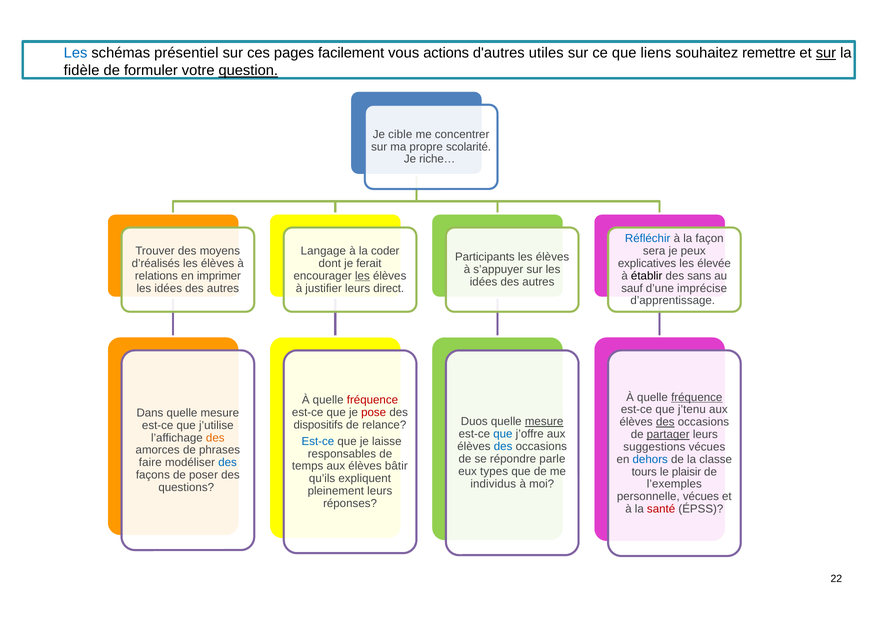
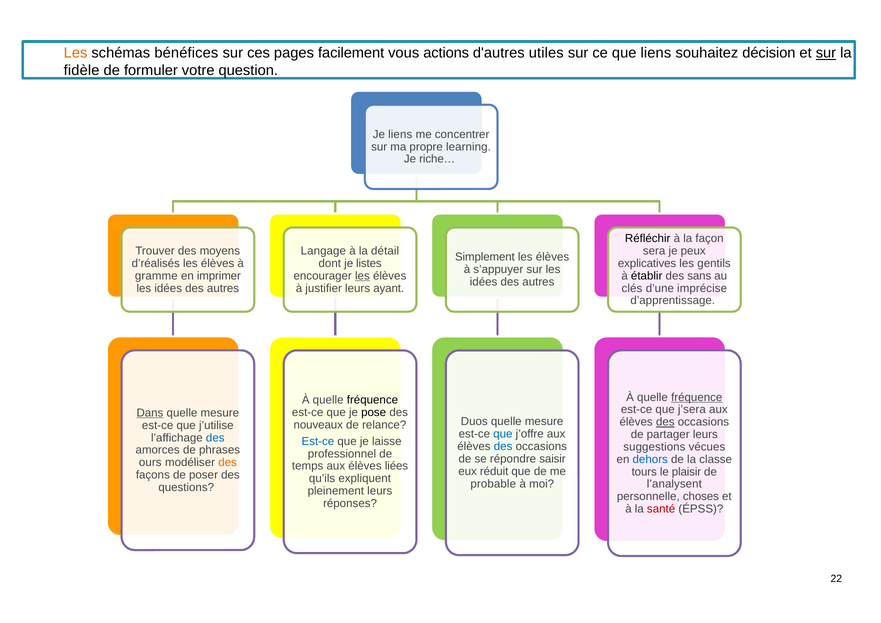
Les at (76, 53) colour: blue -> orange
présentiel: présentiel -> bénéfices
remettre: remettre -> décision
question underline: present -> none
Je cible: cible -> liens
scolarité: scolarité -> learning
Réfléchir colour: blue -> black
coder: coder -> détail
Participants: Participants -> Simplement
ferait: ferait -> listes
élevée: élevée -> gentils
relations: relations -> gramme
direct: direct -> ayant
sauf: sauf -> clés
fréquence at (372, 400) colour: red -> black
j’tenu: j’tenu -> j’sera
pose colour: red -> black
Dans underline: none -> present
mesure at (544, 422) underline: present -> none
dispositifs: dispositifs -> nouveaux
partager underline: present -> none
des at (215, 438) colour: orange -> blue
responsables: responsables -> professionnel
parle: parle -> saisir
faire: faire -> ours
des at (228, 463) colour: blue -> orange
bâtir: bâtir -> liées
types: types -> réduit
individus: individus -> probable
l’exemples: l’exemples -> l’analysent
personnelle vécues: vécues -> choses
